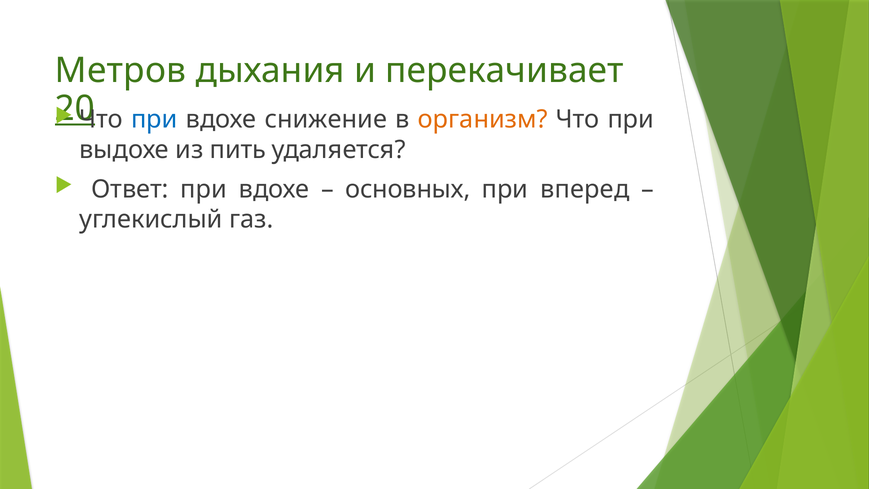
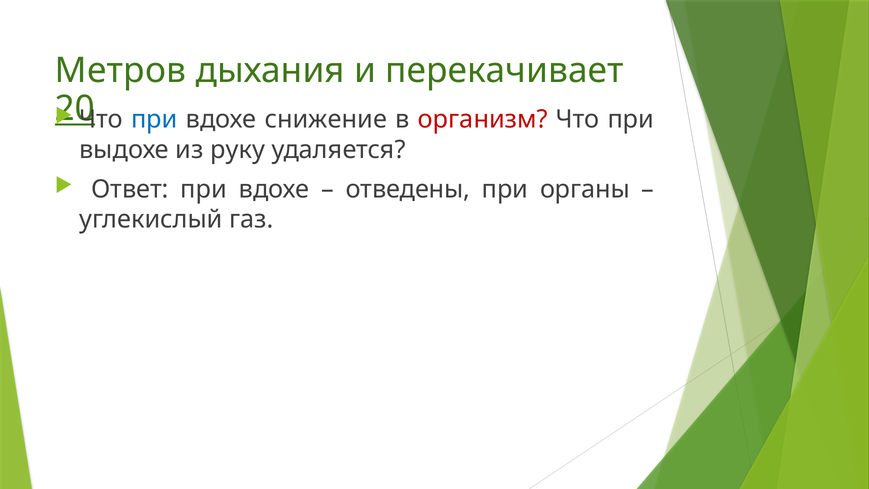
организм colour: orange -> red
пить: пить -> руку
основных: основных -> отведены
вперед: вперед -> органы
